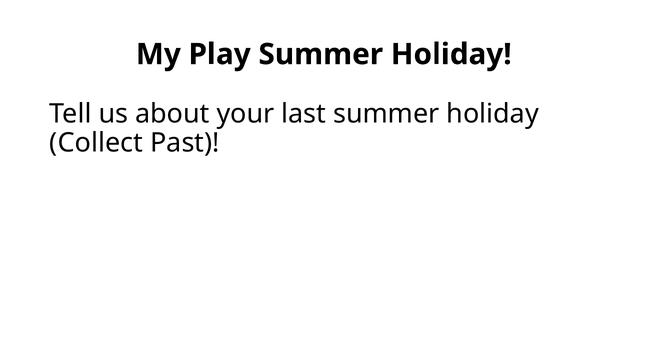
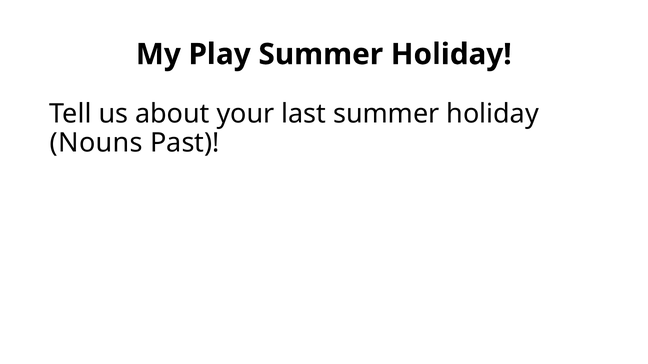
Collect: Collect -> Nouns
